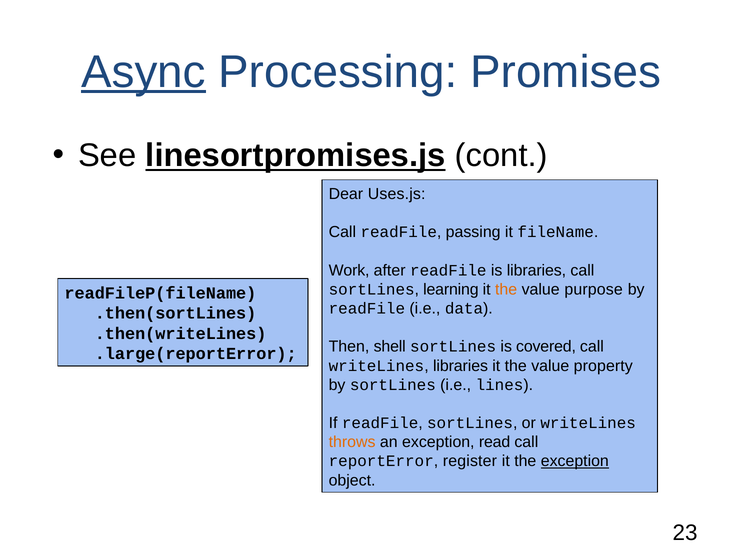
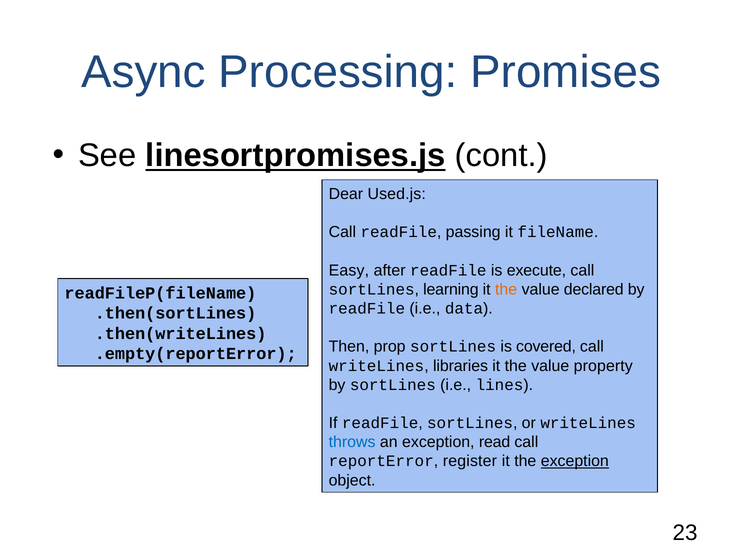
Async underline: present -> none
Uses.js: Uses.js -> Used.js
Work: Work -> Easy
is libraries: libraries -> execute
purpose: purpose -> declared
shell: shell -> prop
.large(reportError: .large(reportError -> .empty(reportError
throws colour: orange -> blue
